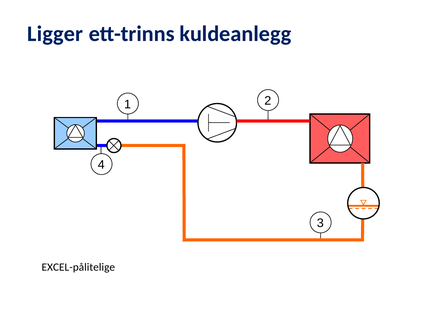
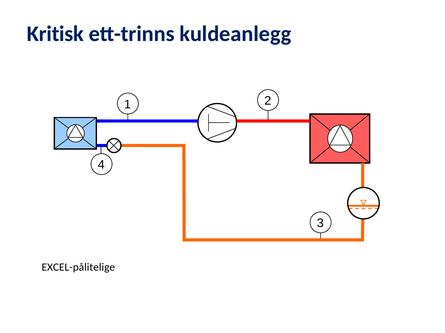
Ligger: Ligger -> Kritisk
